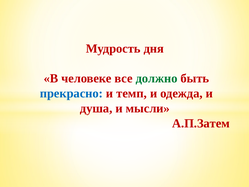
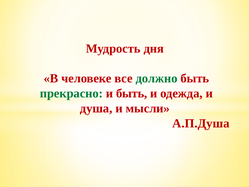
прекрасно colour: blue -> green
и темп: темп -> быть
А.П.Затем: А.П.Затем -> А.П.Душа
